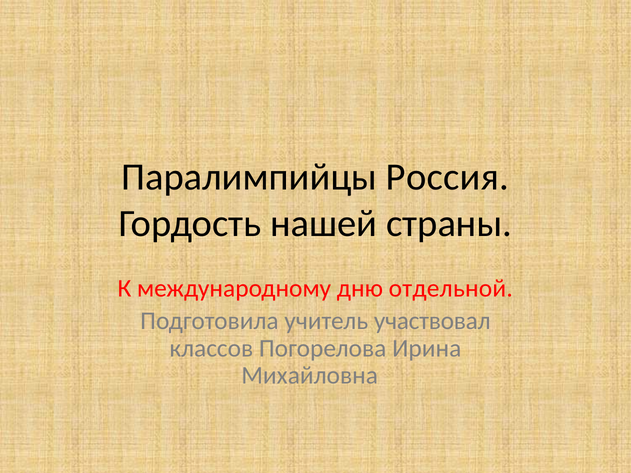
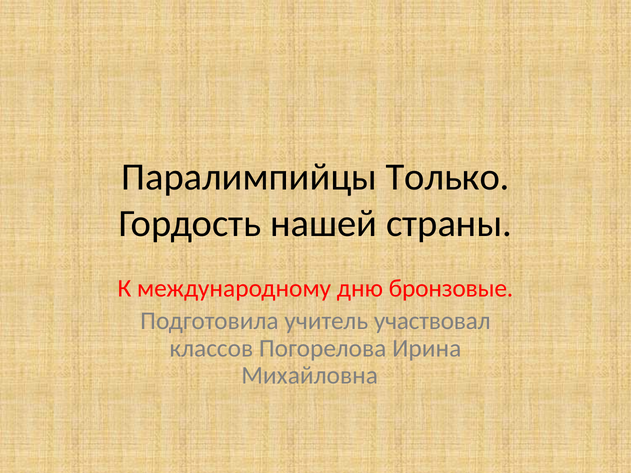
Россия: Россия -> Только
отдельной: отдельной -> бронзовые
